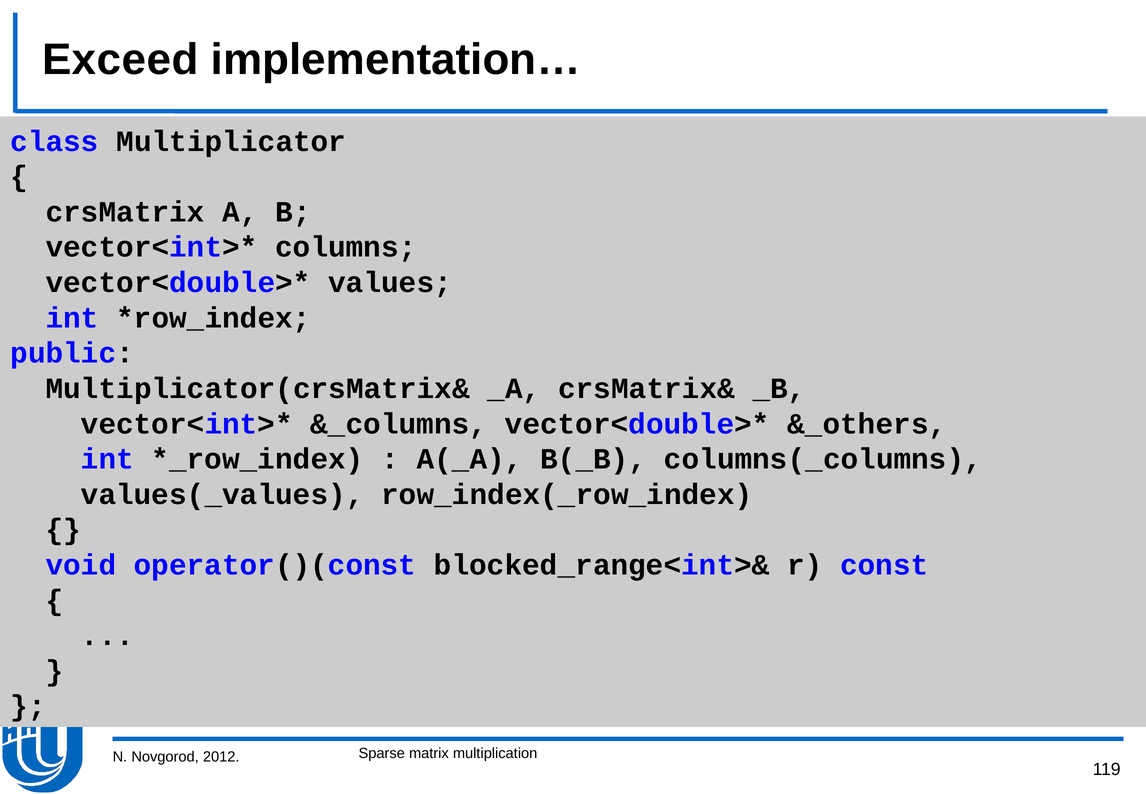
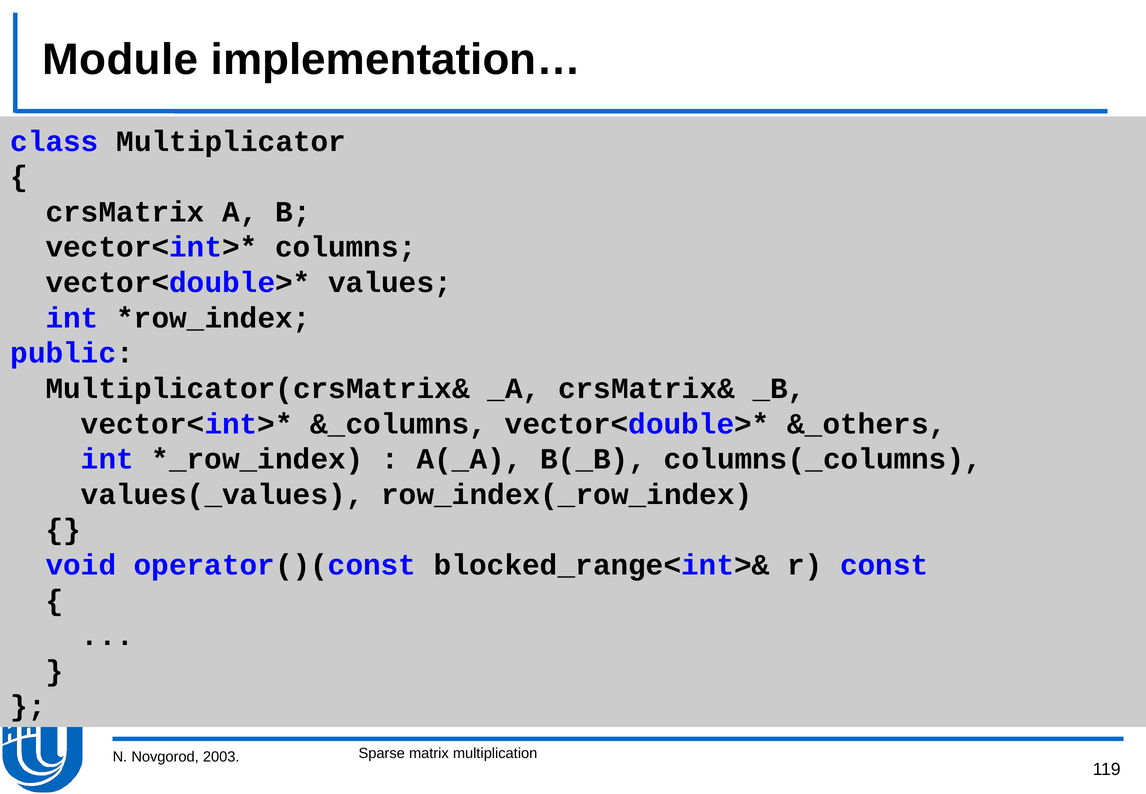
Exceed: Exceed -> Module
2012: 2012 -> 2003
